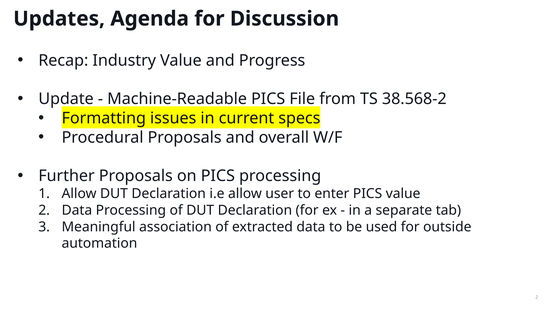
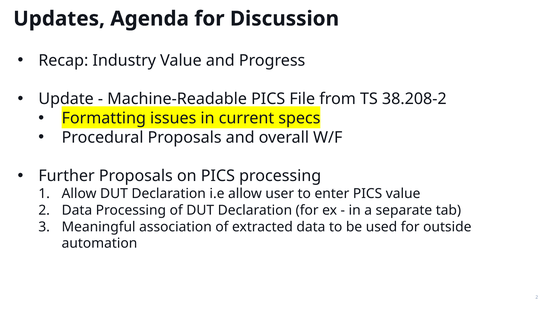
38.568-2: 38.568-2 -> 38.208-2
